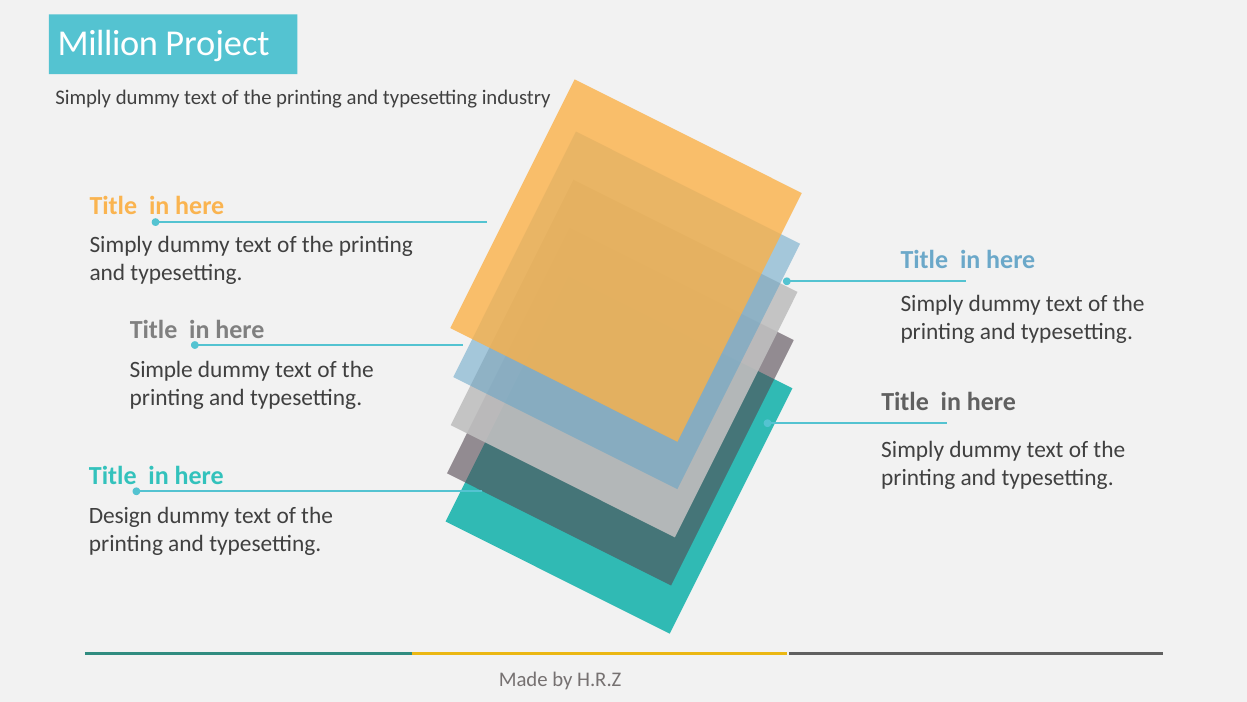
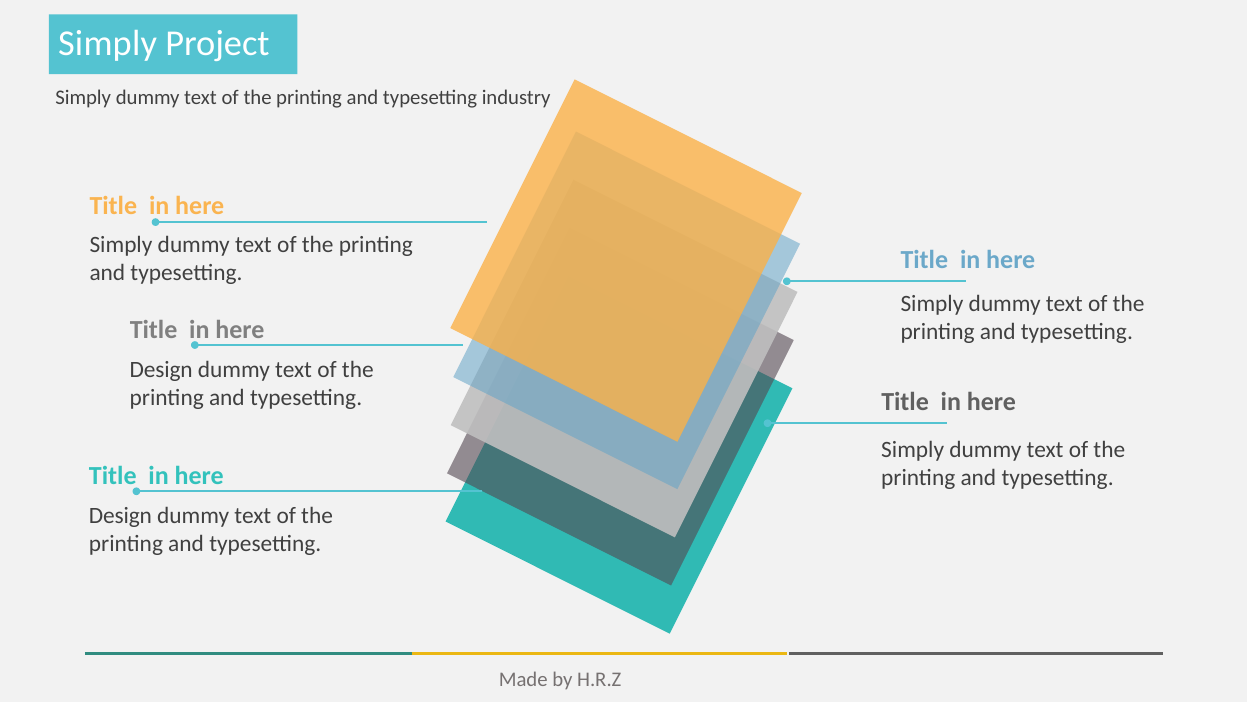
Million at (108, 43): Million -> Simply
Simple at (161, 370): Simple -> Design
